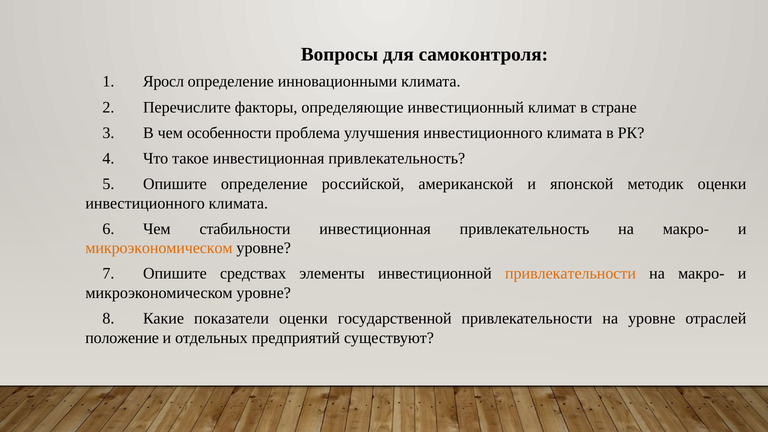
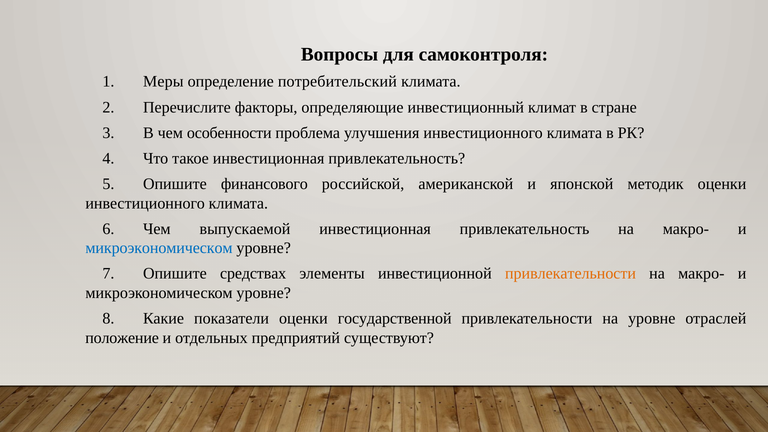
Яросл: Яросл -> Меры
инновационными: инновационными -> потребительский
Опишите определение: определение -> финансового
стабильности: стабильности -> выпускаемой
микроэкономическом at (159, 248) colour: orange -> blue
